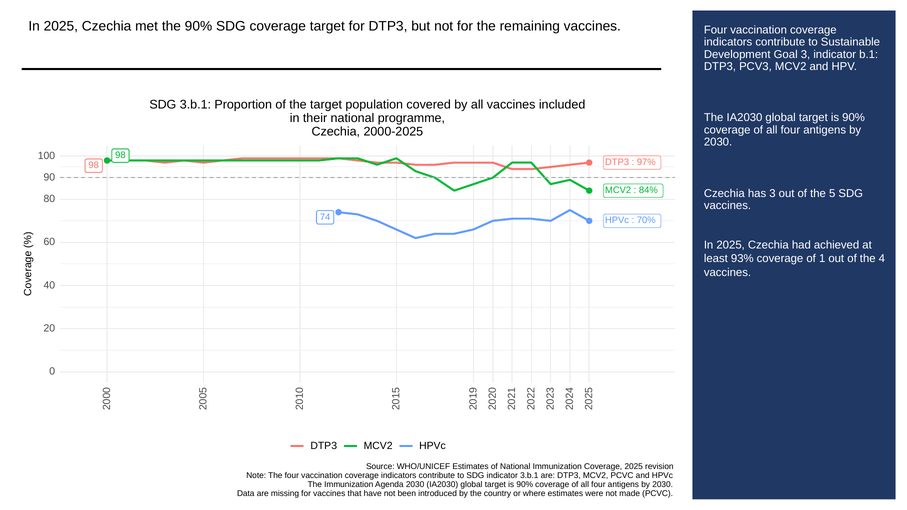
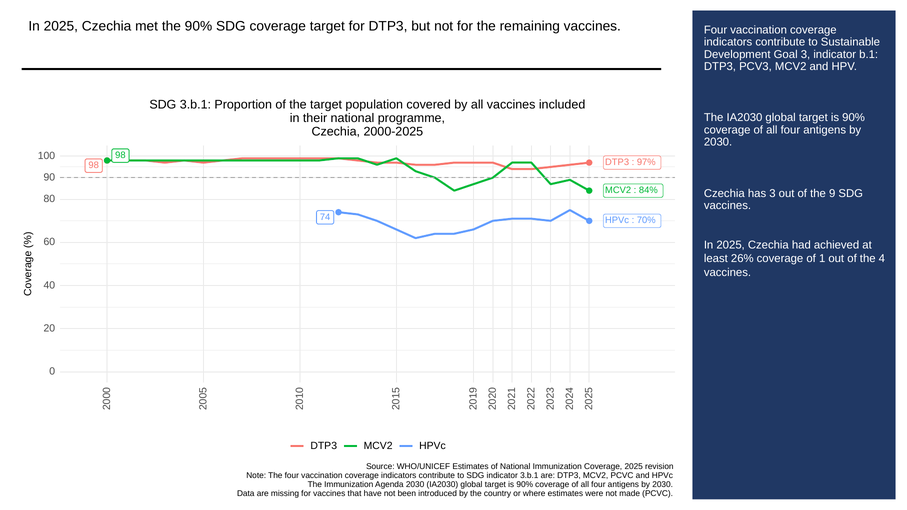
the 5: 5 -> 9
93%: 93% -> 26%
